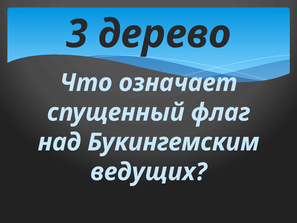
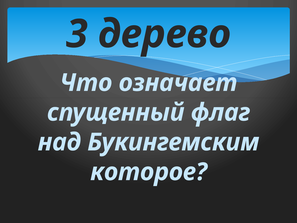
ведущих: ведущих -> которое
